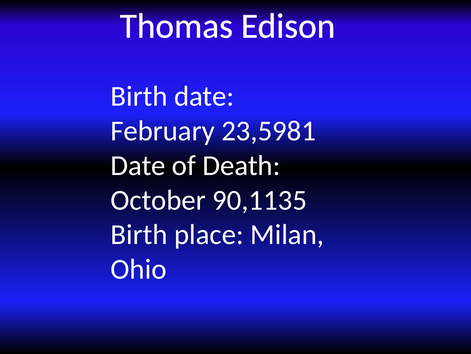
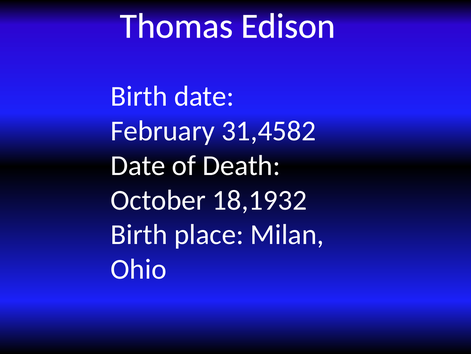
23,5981: 23,5981 -> 31,4582
90,1135: 90,1135 -> 18,1932
